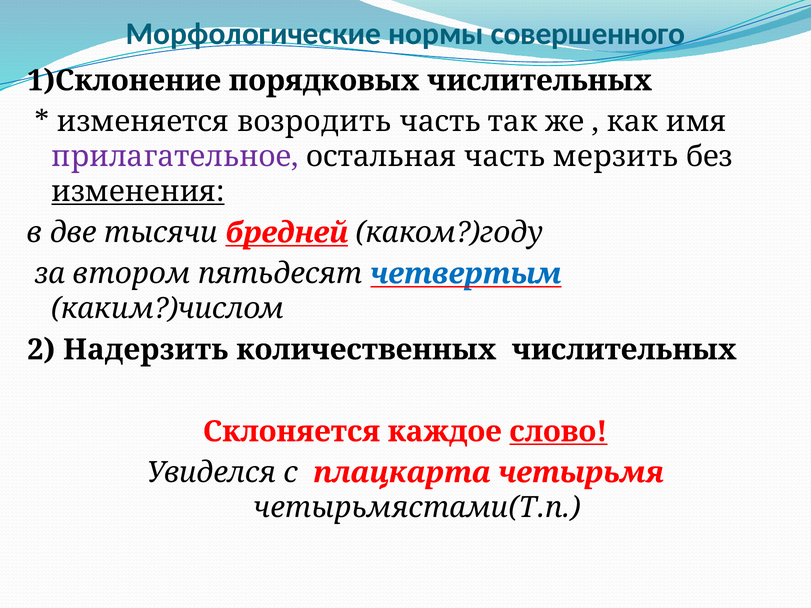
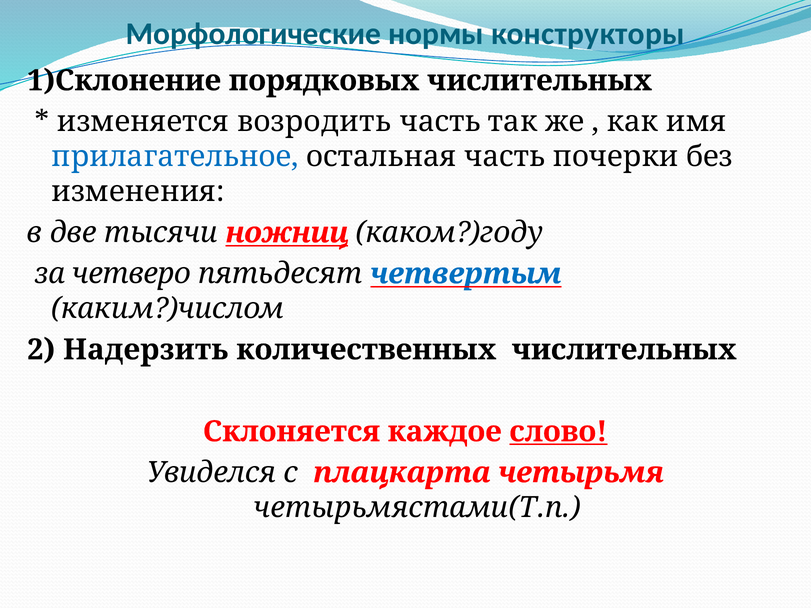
совершенного: совершенного -> конструкторы
прилагательное colour: purple -> blue
мерзить: мерзить -> почерки
изменения underline: present -> none
бредней: бредней -> ножниц
втором: втором -> четверо
